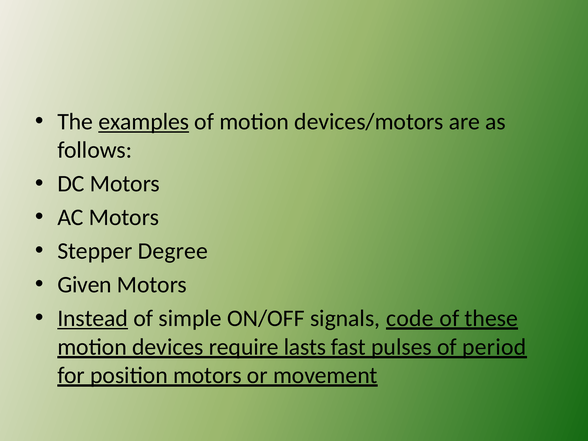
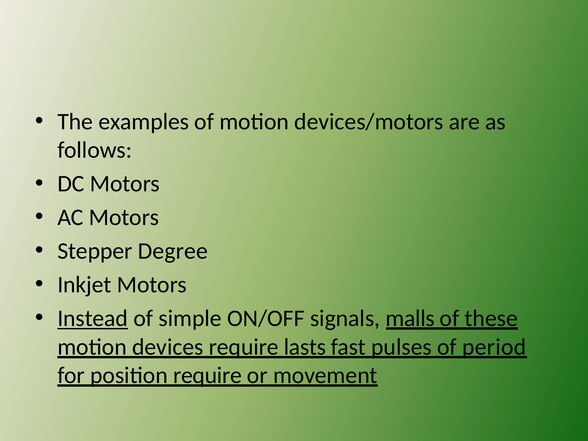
examples underline: present -> none
Given: Given -> Inkjet
code: code -> malls
position motors: motors -> require
